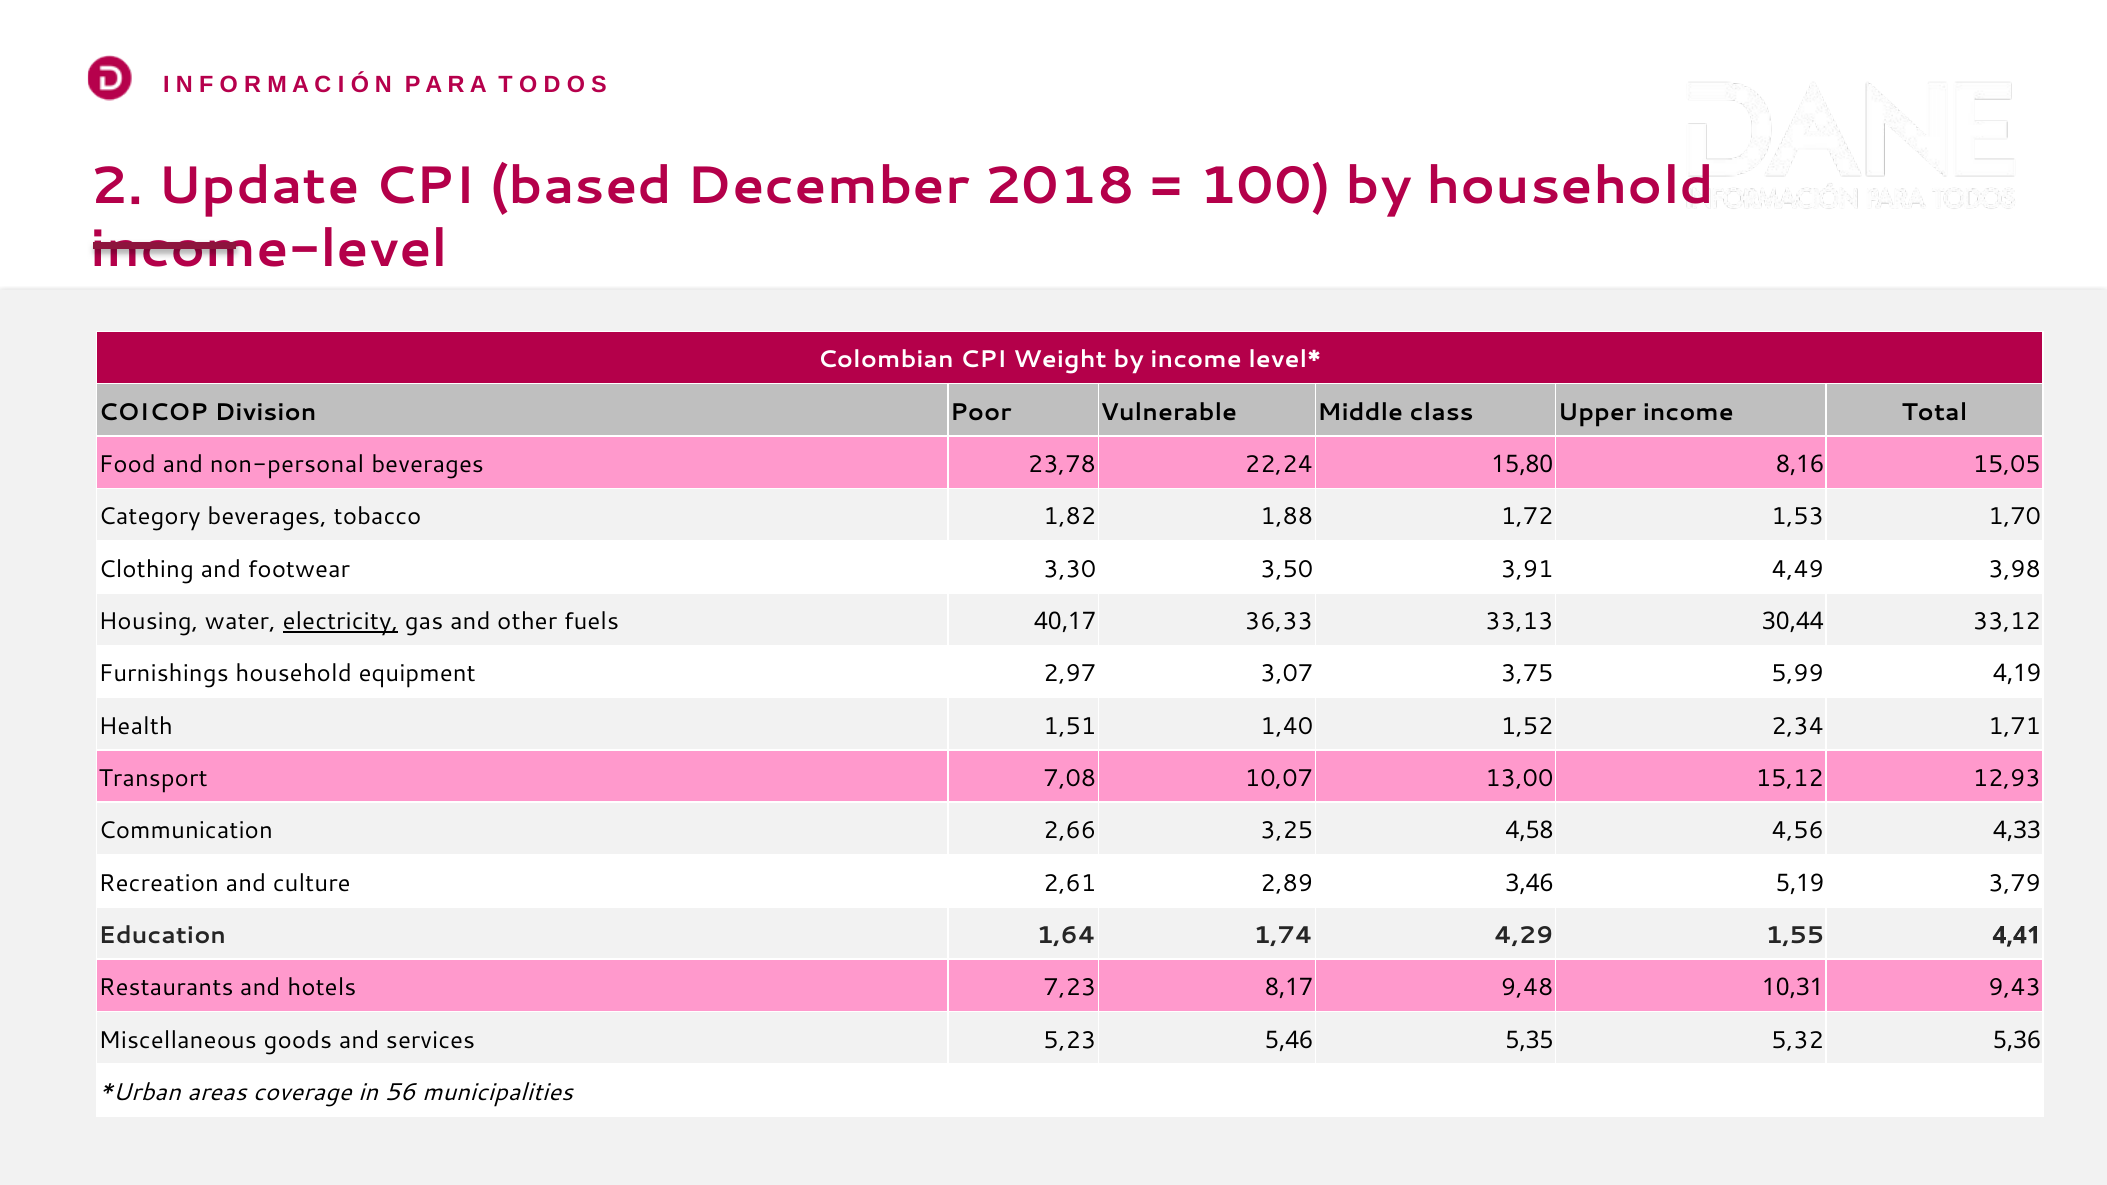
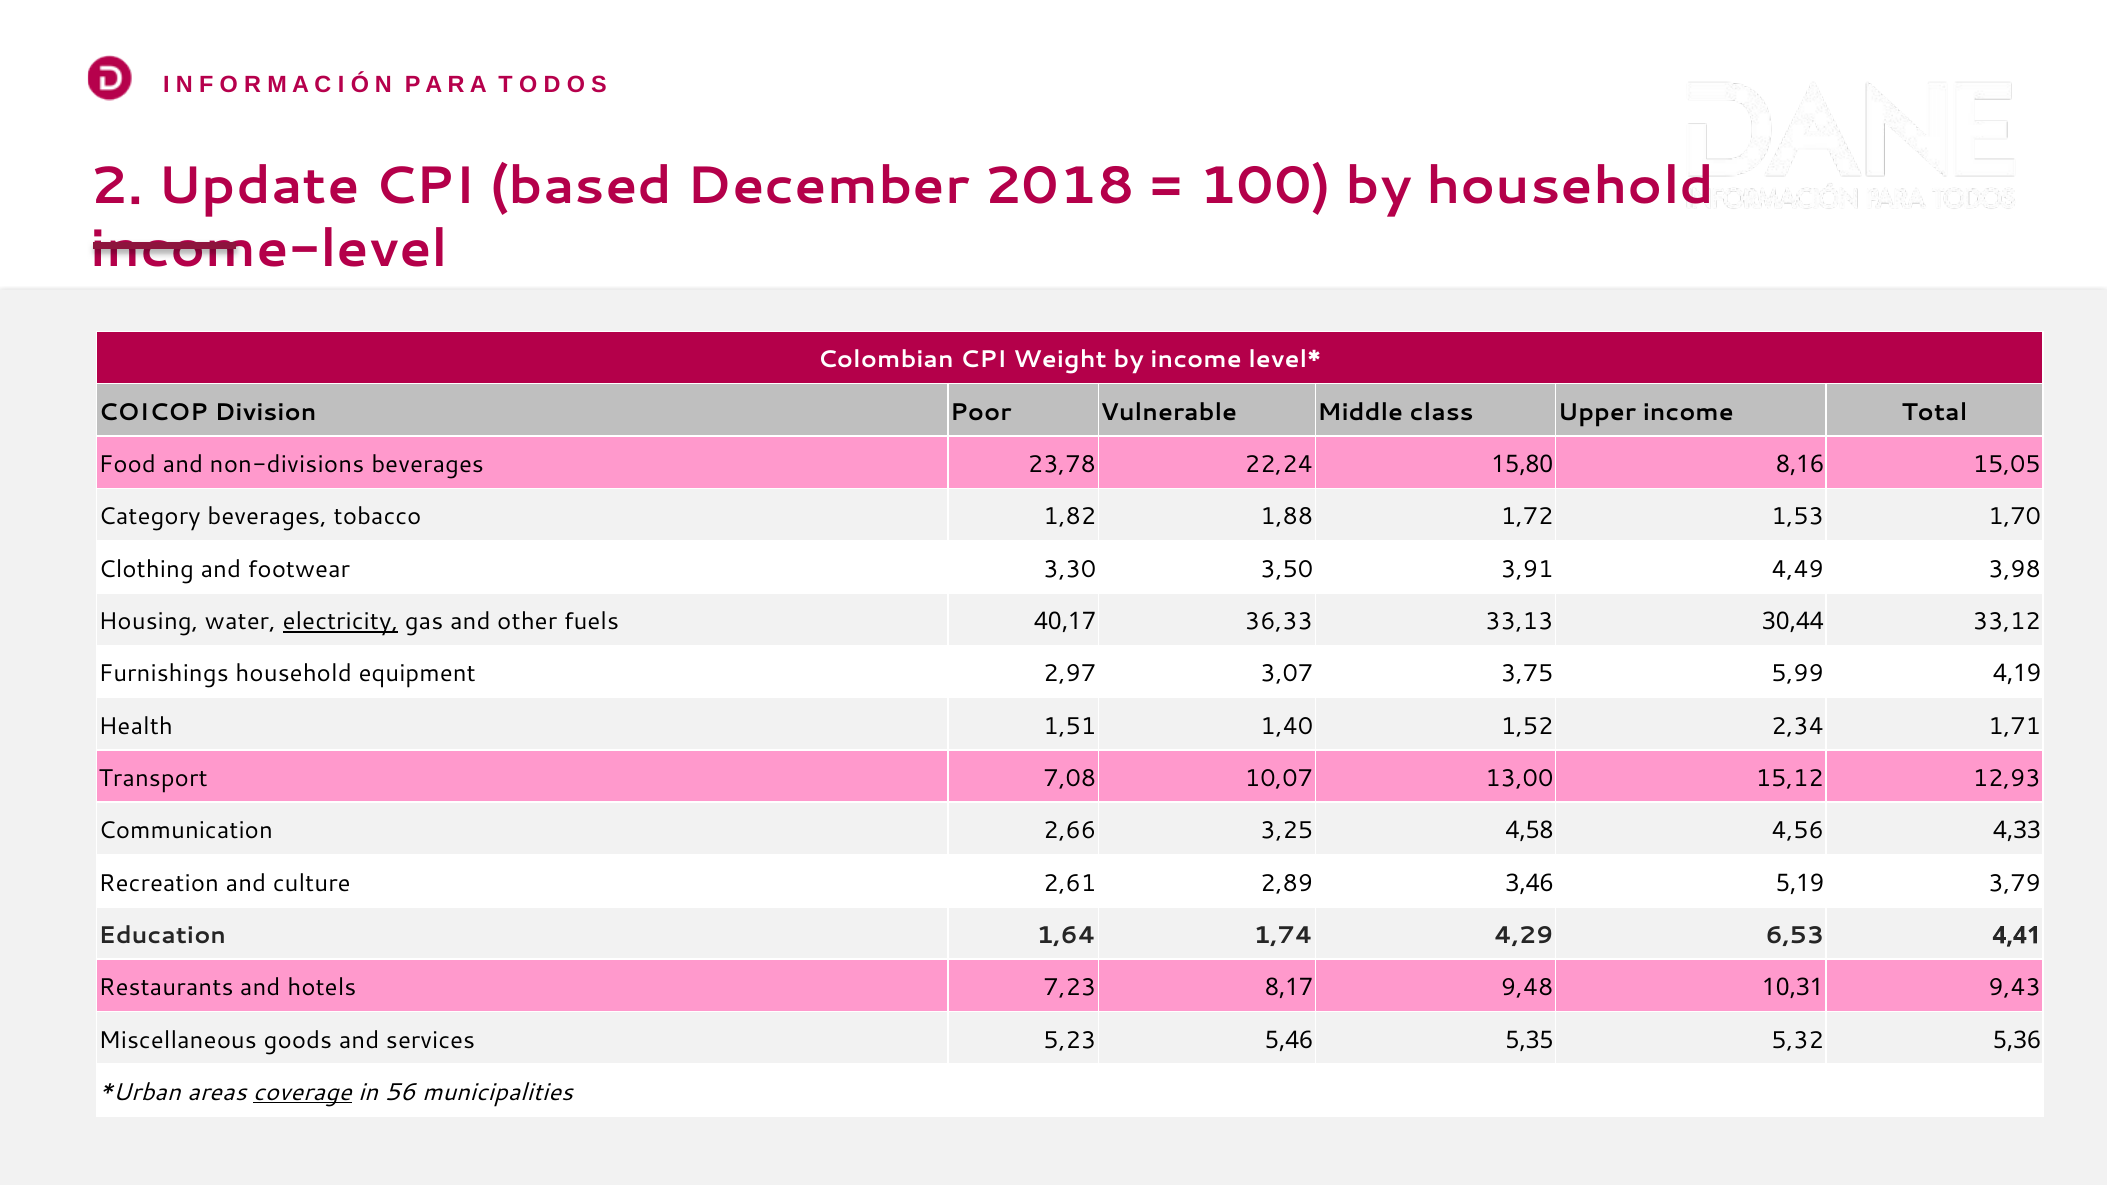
non-personal: non-personal -> non-divisions
1,55: 1,55 -> 6,53
coverage underline: none -> present
